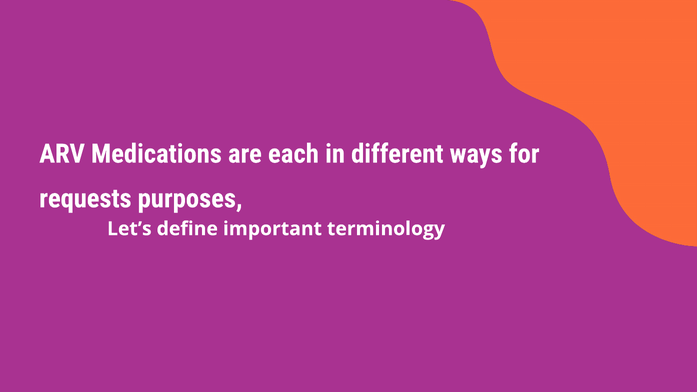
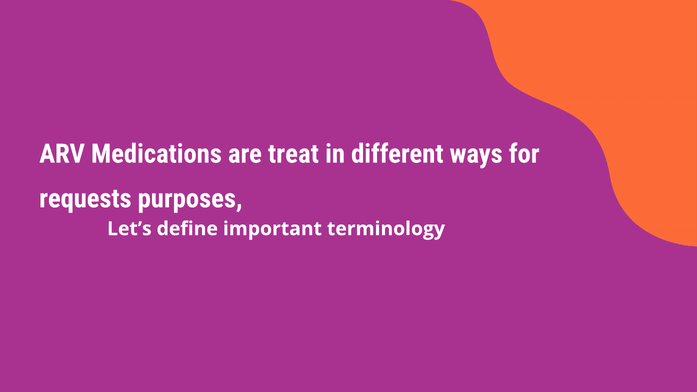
each: each -> treat
